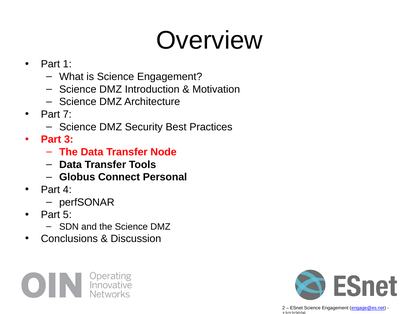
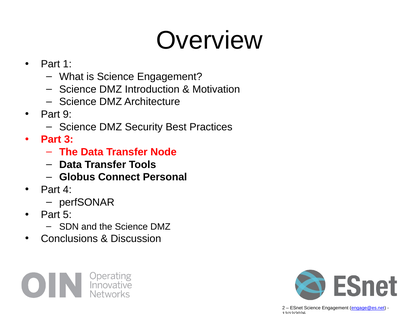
7: 7 -> 9
